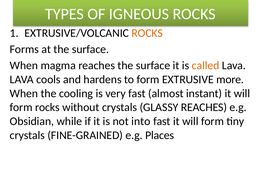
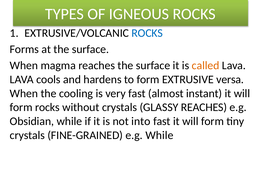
ROCKS at (147, 33) colour: orange -> blue
more: more -> versa
e.g Places: Places -> While
